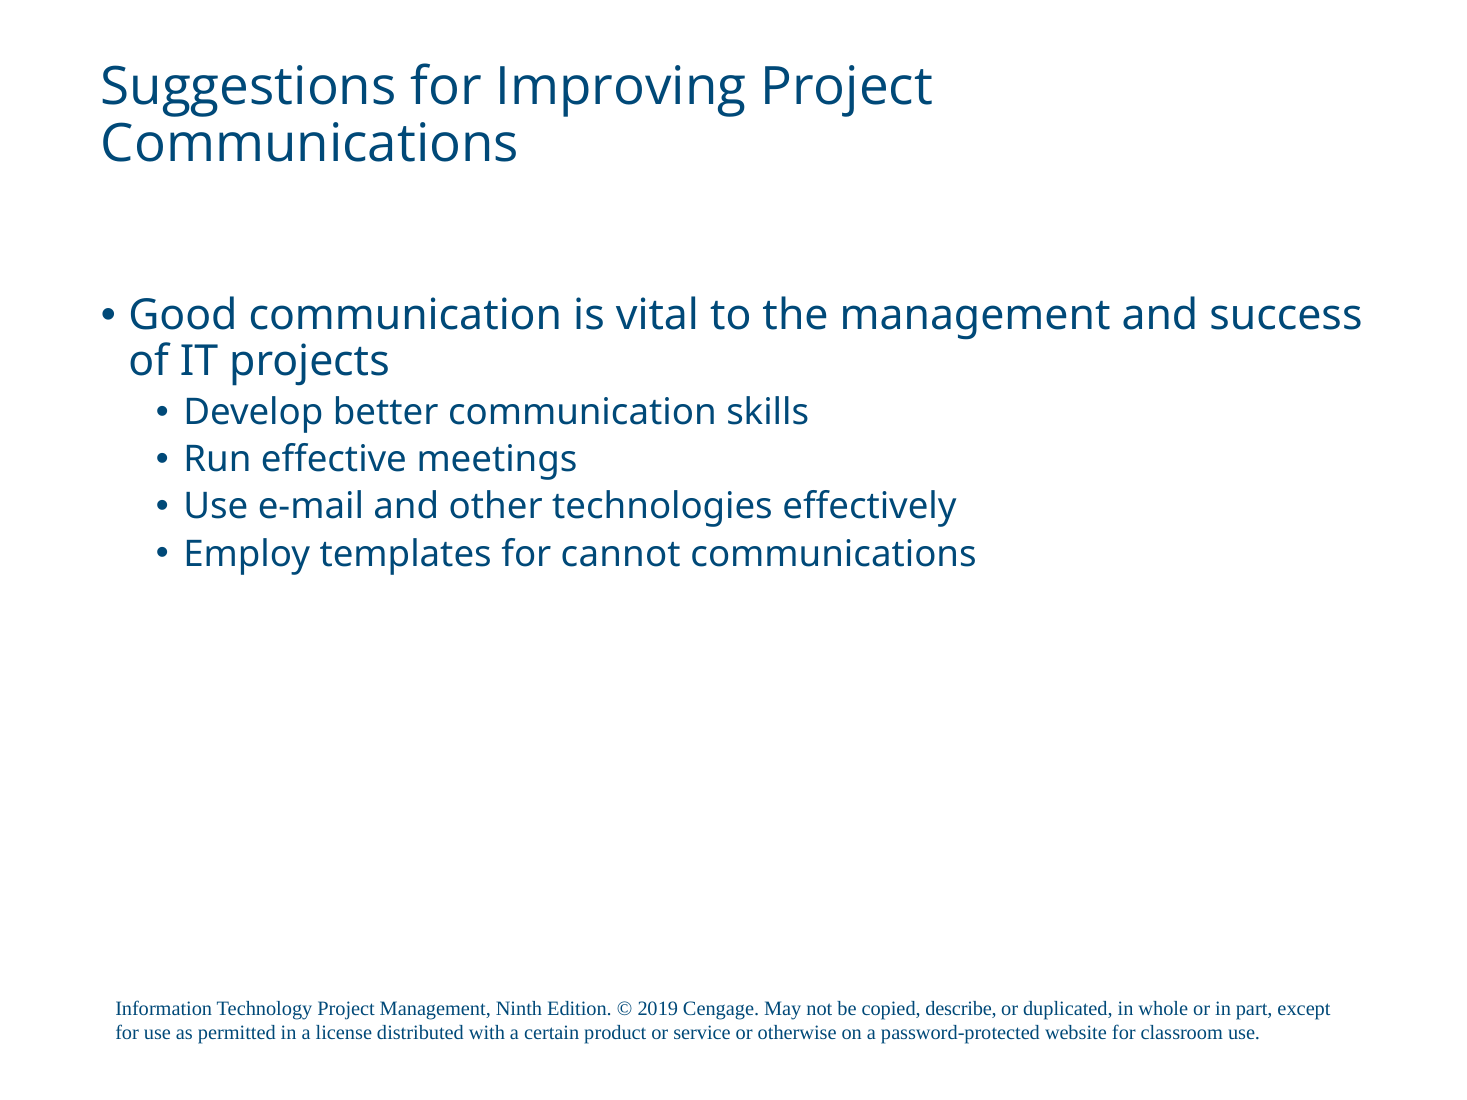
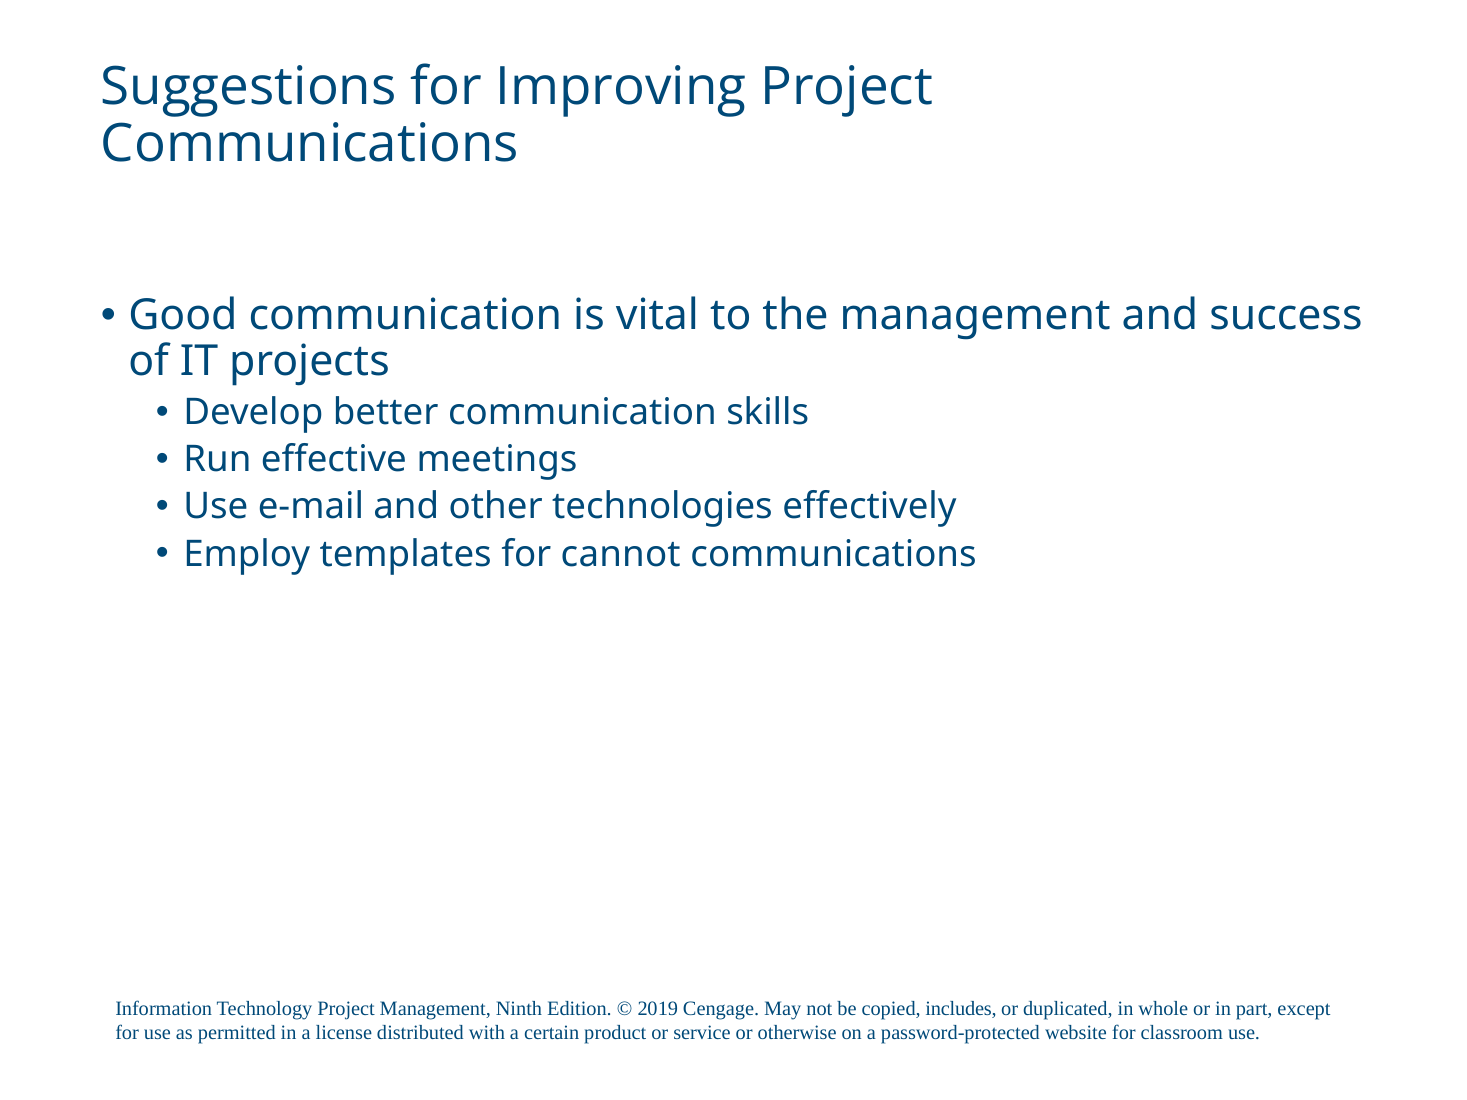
describe: describe -> includes
